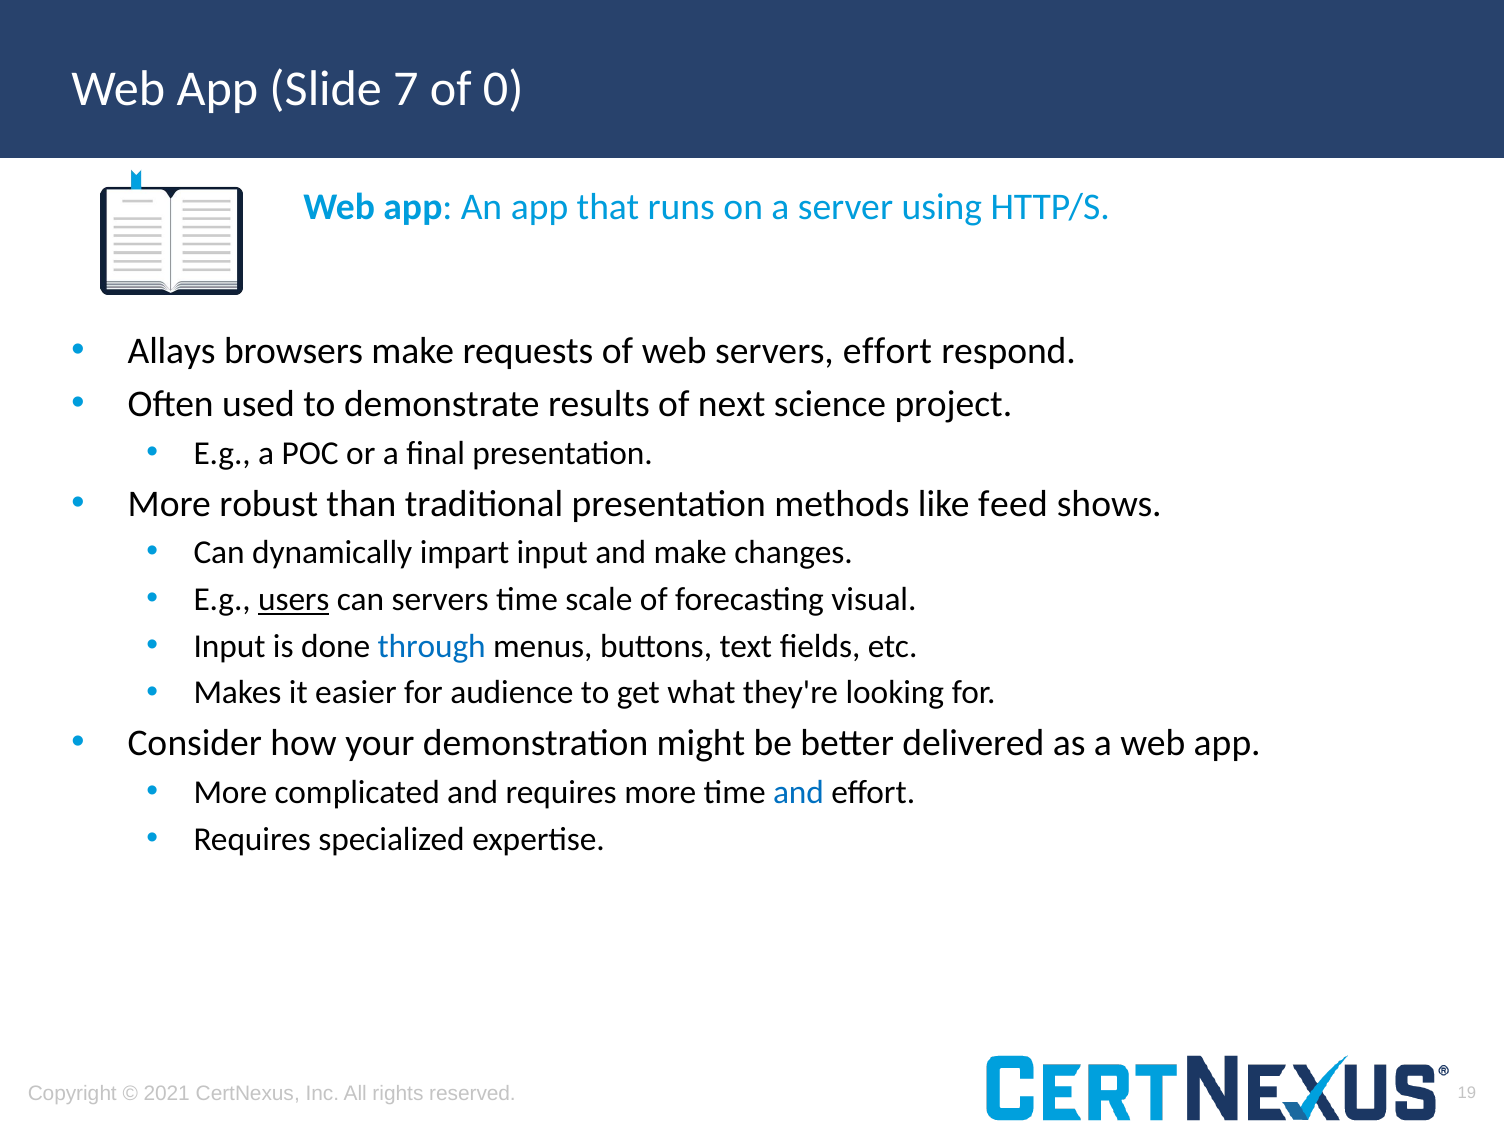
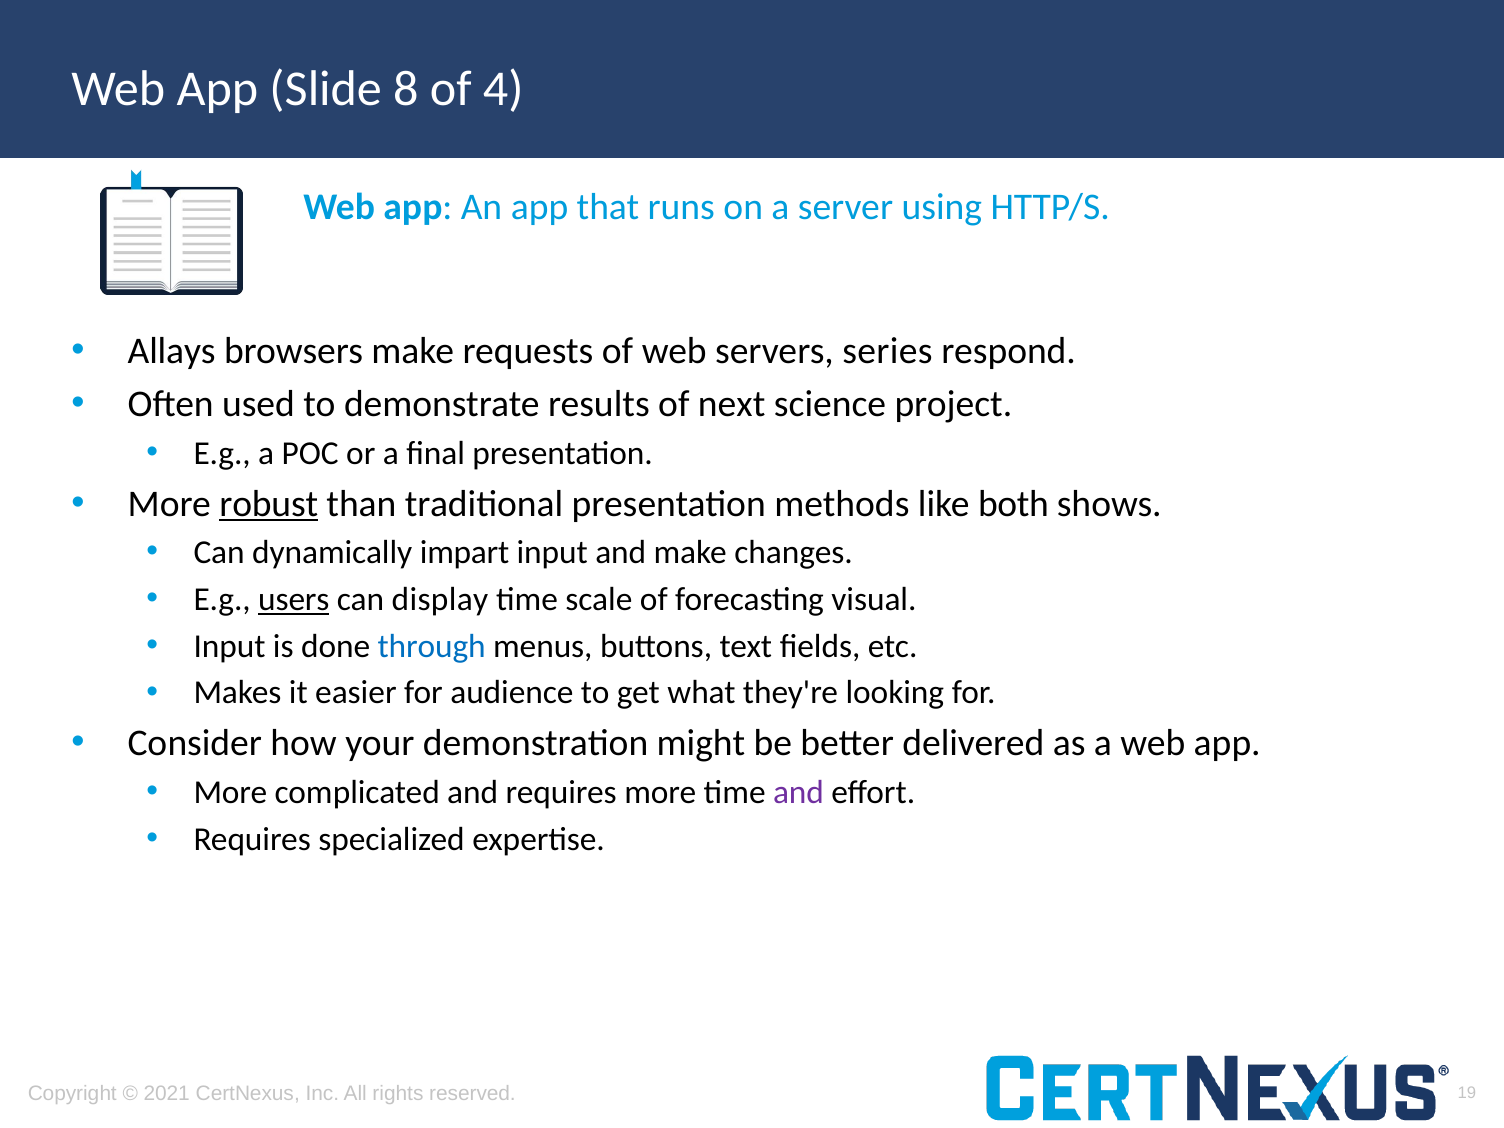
7: 7 -> 8
0: 0 -> 4
servers effort: effort -> series
robust underline: none -> present
feed: feed -> both
can servers: servers -> display
and at (798, 792) colour: blue -> purple
